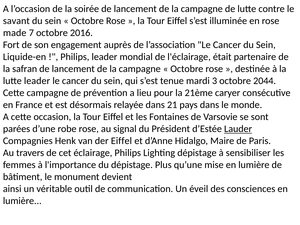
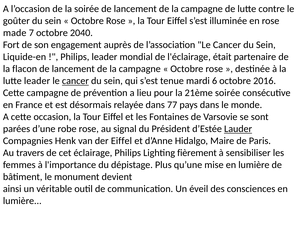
savant: savant -> goûter
2016: 2016 -> 2040
safran: safran -> flacon
cancer at (75, 81) underline: none -> present
3: 3 -> 6
2044: 2044 -> 2016
21ème caryer: caryer -> soirée
21: 21 -> 77
Lighting dépistage: dépistage -> fièrement
